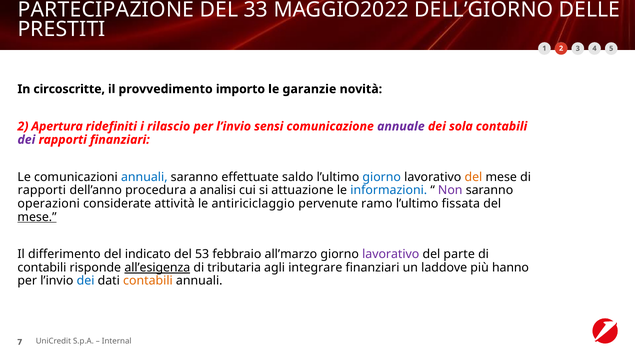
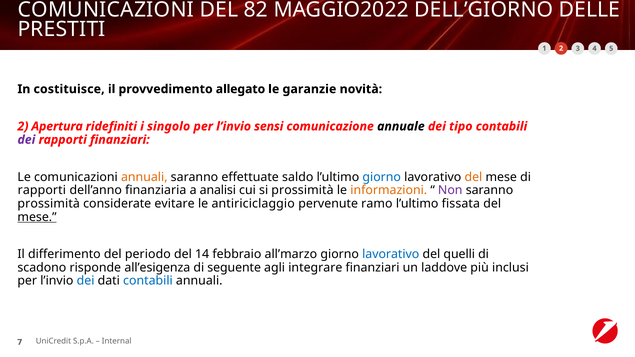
PARTECIPAZIONE at (106, 10): PARTECIPAZIONE -> COMUNICAZIONI
33: 33 -> 82
circoscritte: circoscritte -> costituisce
importo: importo -> allegato
rilascio: rilascio -> singolo
annuale colour: purple -> black
sola: sola -> tipo
annuali at (144, 177) colour: blue -> orange
procedura: procedura -> finanziaria
si attuazione: attuazione -> prossimità
informazioni colour: blue -> orange
operazioni at (49, 204): operazioni -> prossimità
attività: attività -> evitare
indicato: indicato -> periodo
53: 53 -> 14
lavorativo at (391, 254) colour: purple -> blue
parte: parte -> quelli
contabili at (42, 268): contabili -> scadono
all’esigenza underline: present -> none
tributaria: tributaria -> seguente
hanno: hanno -> inclusi
contabili at (148, 281) colour: orange -> blue
